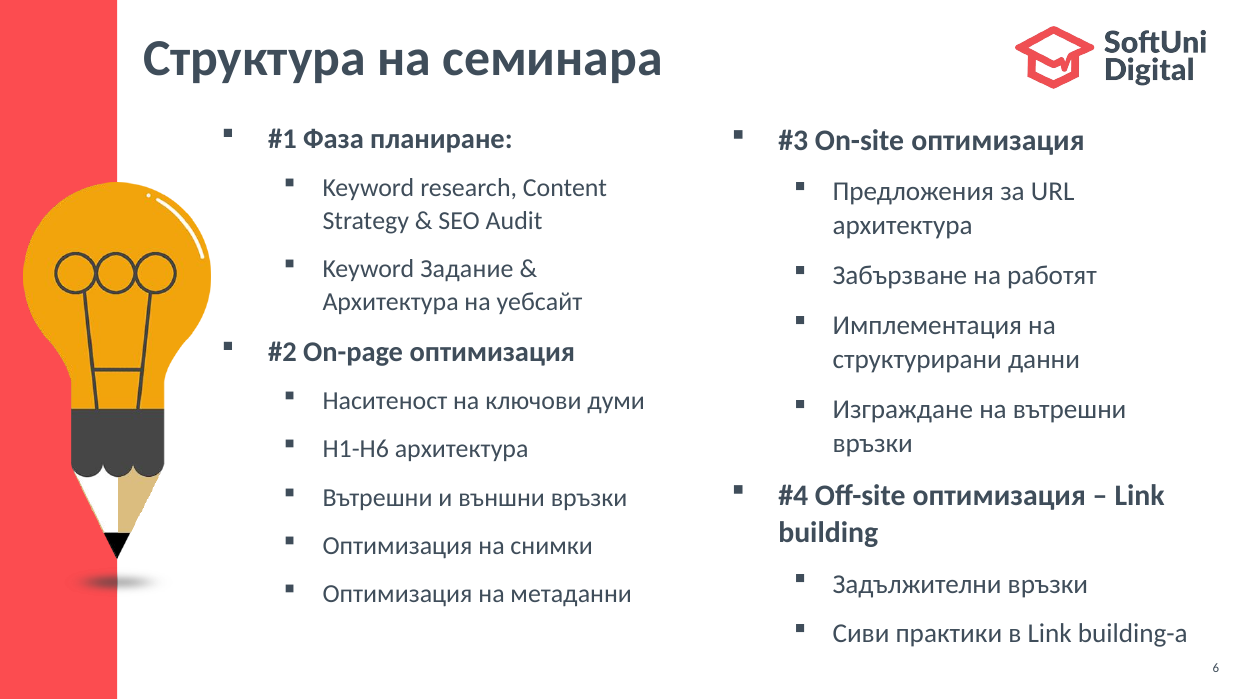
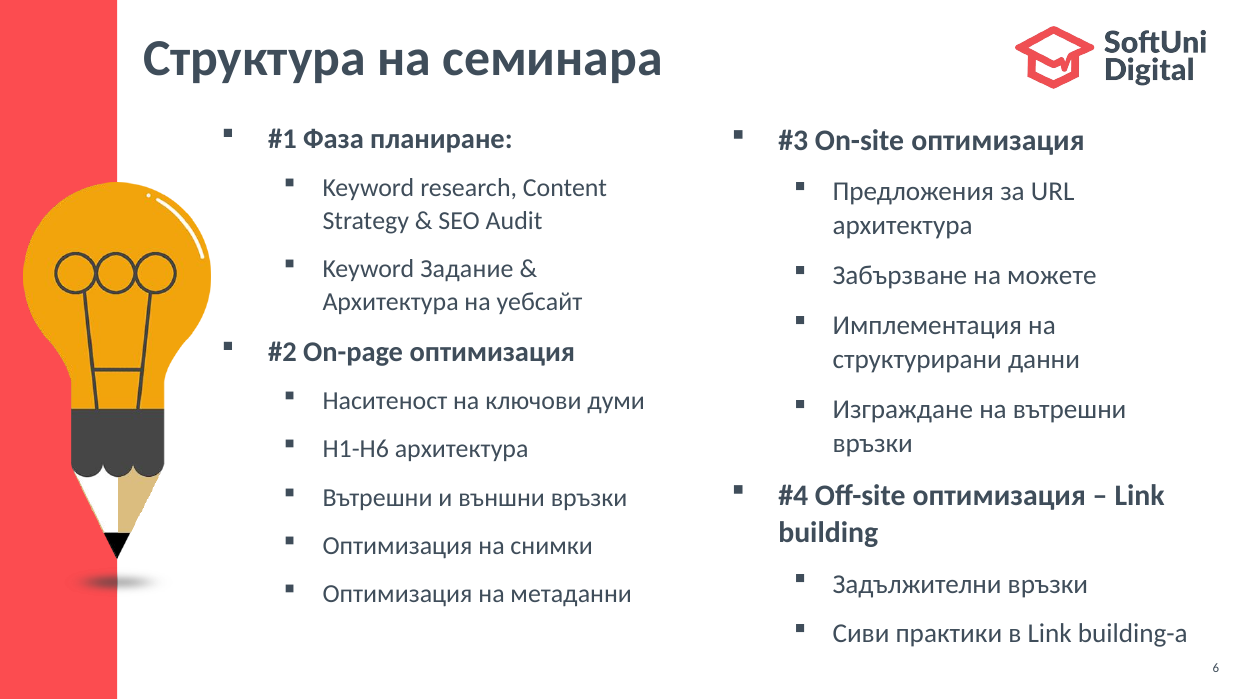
работят: работят -> можете
